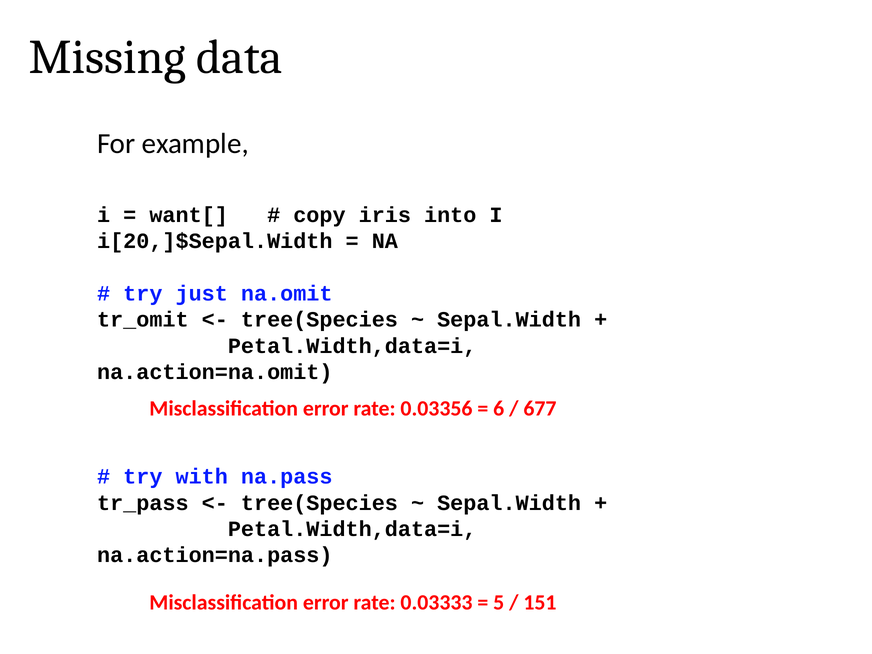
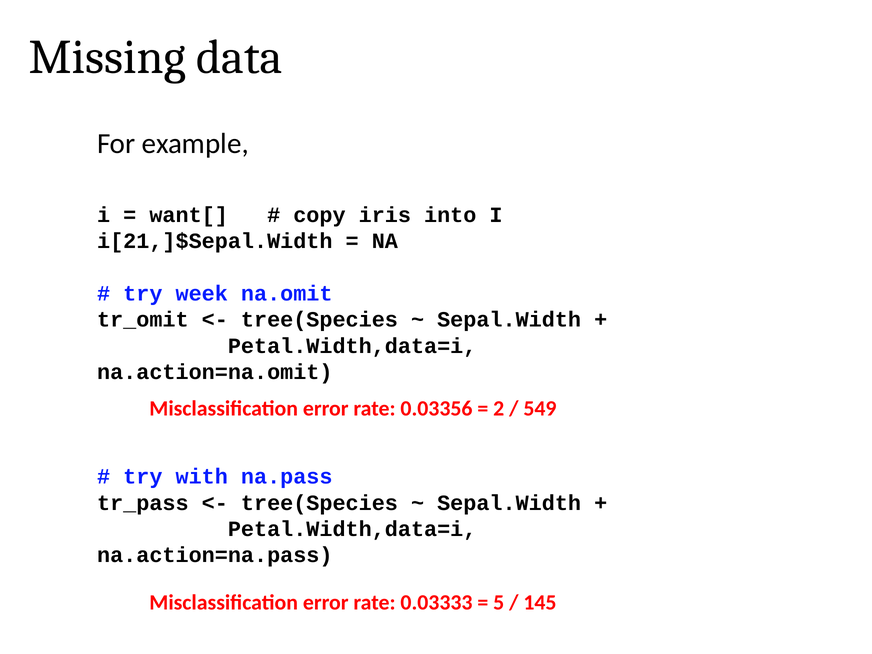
i[20,]$Sepal.Width: i[20,]$Sepal.Width -> i[21,]$Sepal.Width
just: just -> week
6: 6 -> 2
677: 677 -> 549
151: 151 -> 145
